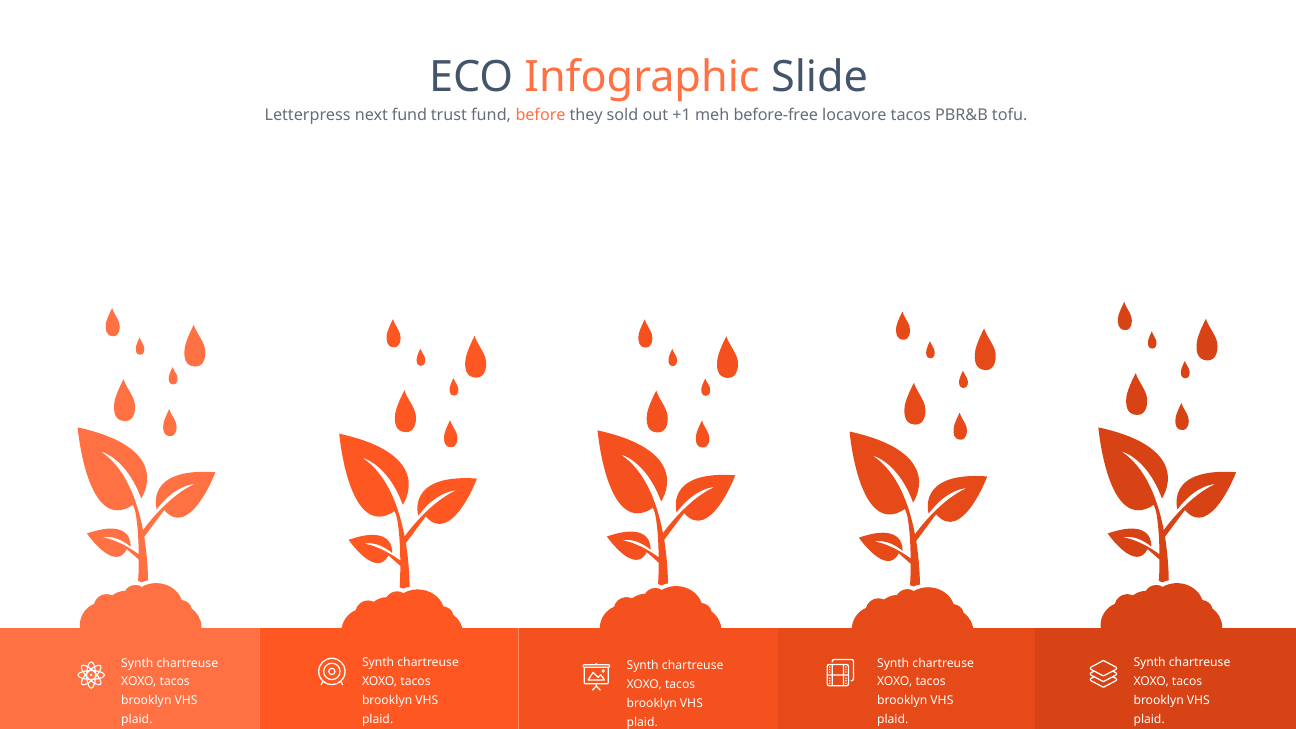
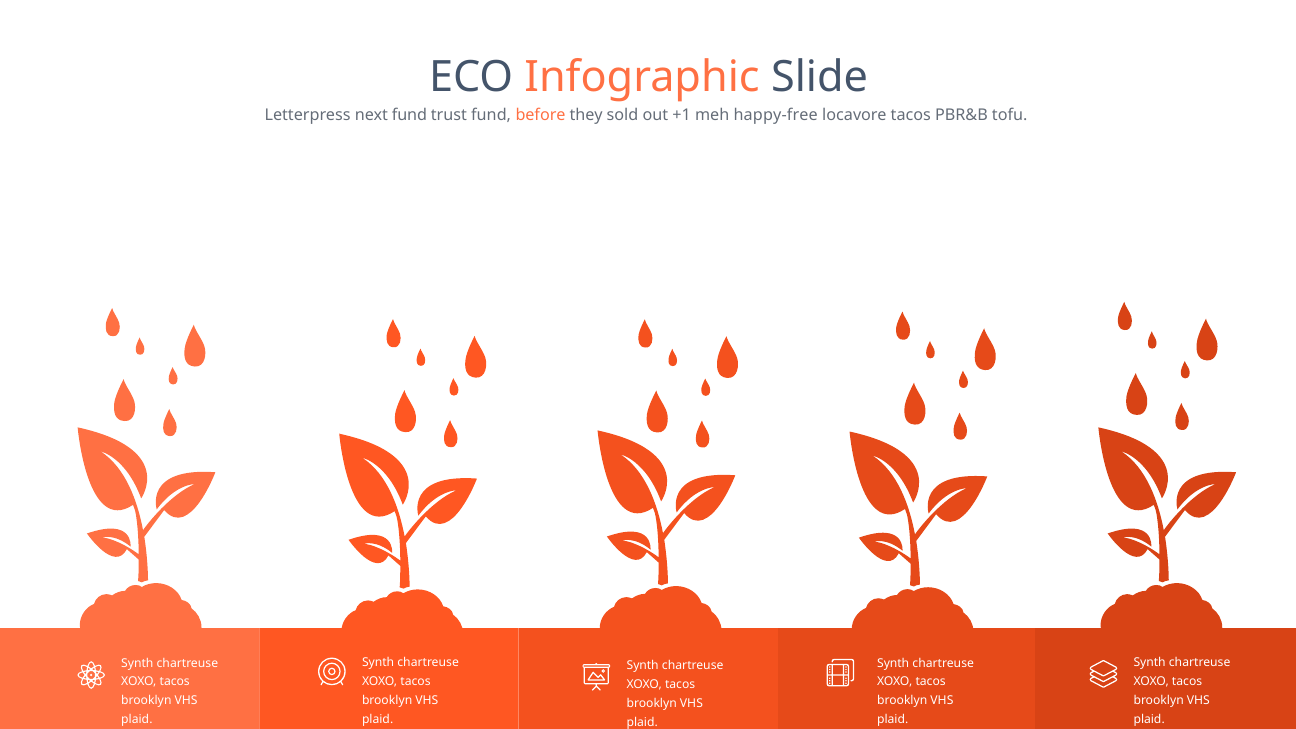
before-free: before-free -> happy-free
